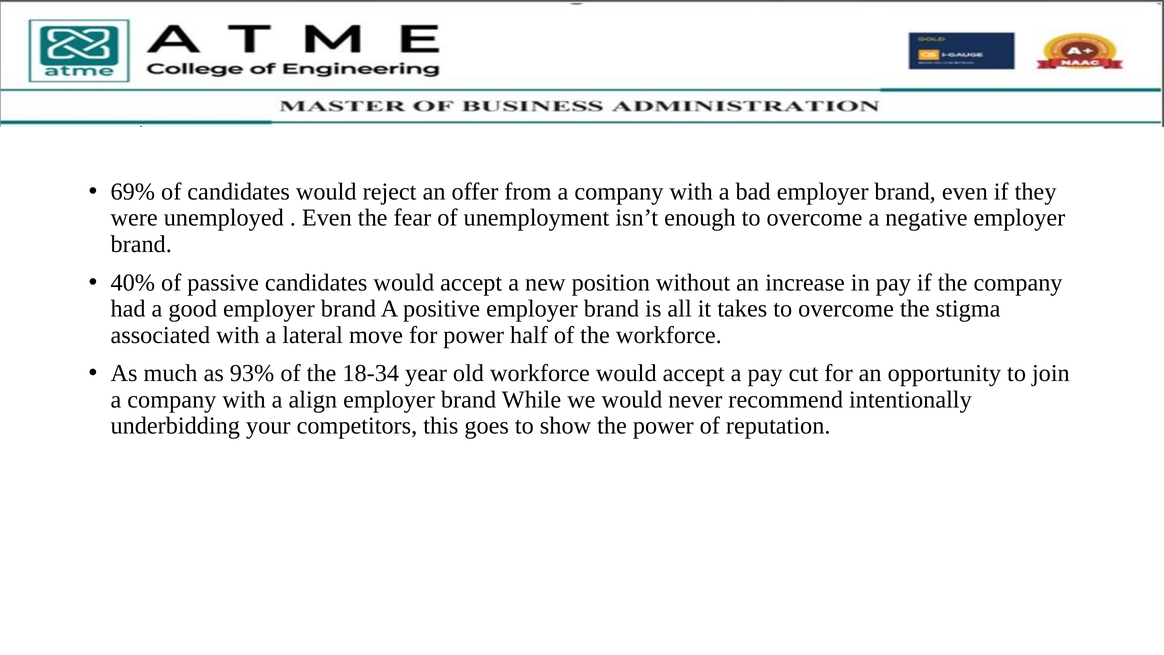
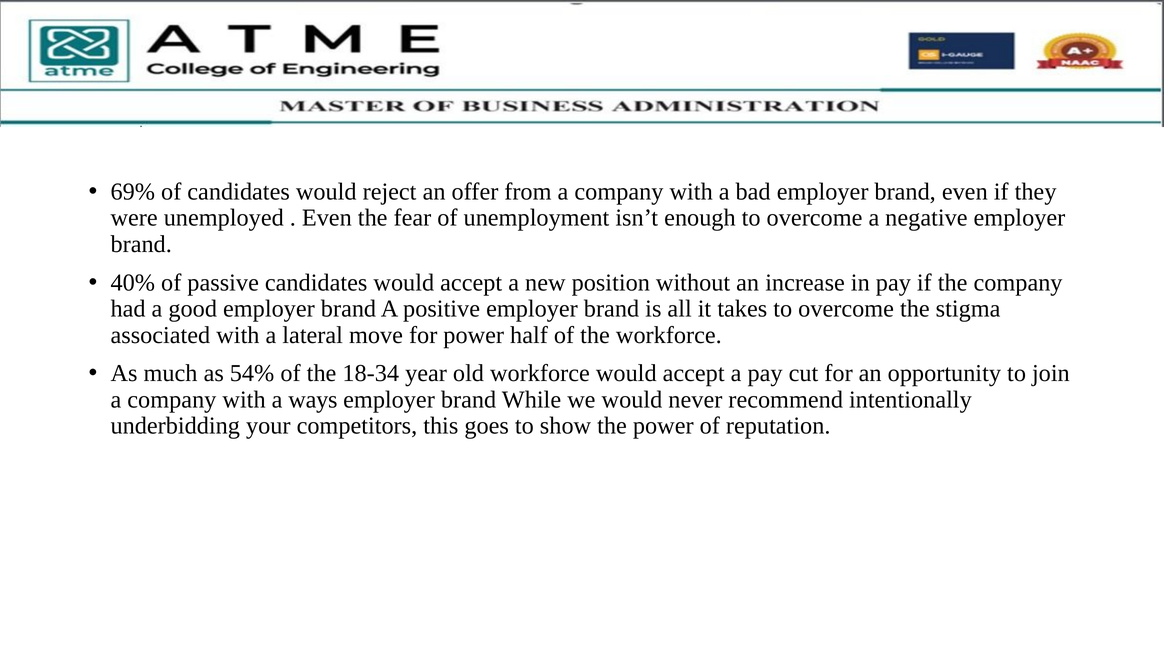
93%: 93% -> 54%
align: align -> ways
